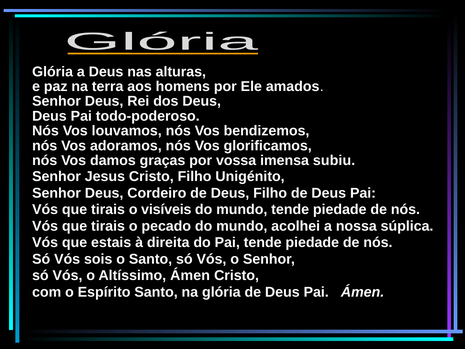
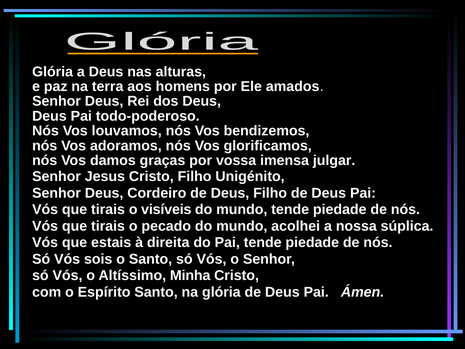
subiu: subiu -> julgar
Altíssimo Ámen: Ámen -> Minha
